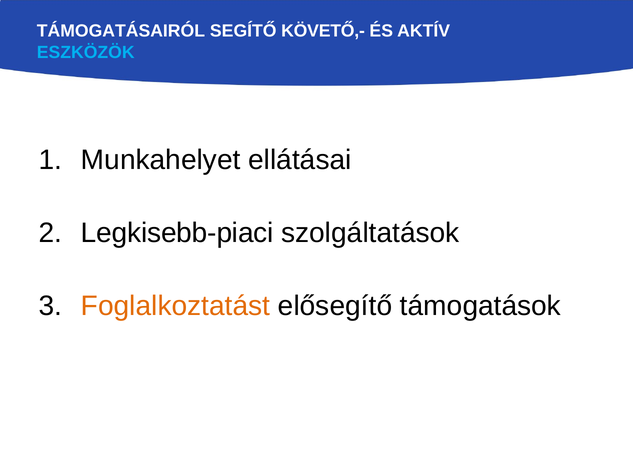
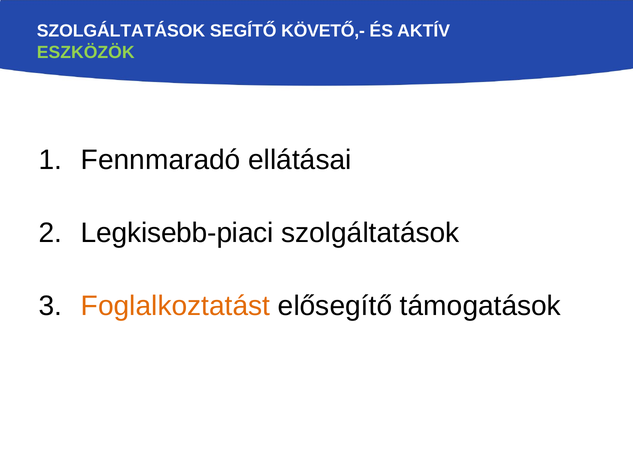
TÁMOGATÁSAIRÓL at (121, 31): TÁMOGATÁSAIRÓL -> SZOLGÁLTATÁSOK
ESZKÖZÖK colour: light blue -> light green
Munkahelyet: Munkahelyet -> Fennmaradó
